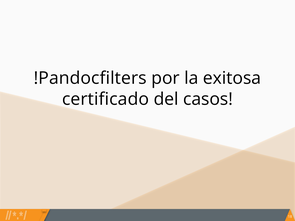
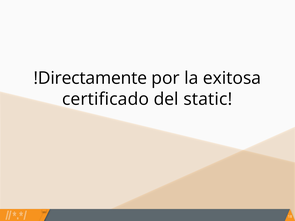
!Pandocfilters: !Pandocfilters -> !Directamente
casos: casos -> static
